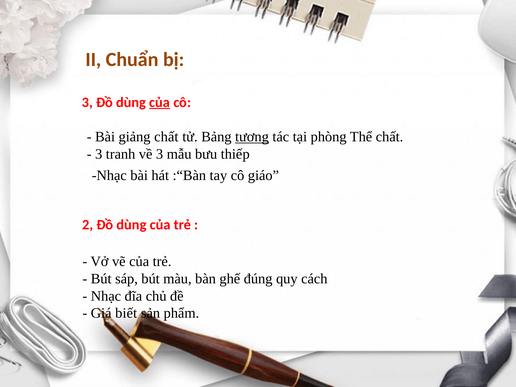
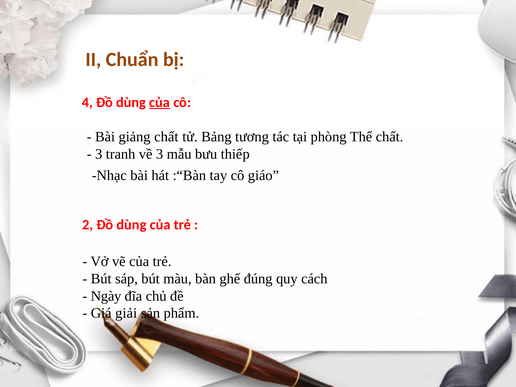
3 at (87, 102): 3 -> 4
tương underline: present -> none
Nhạc at (106, 296): Nhạc -> Ngày
biết: biết -> giải
